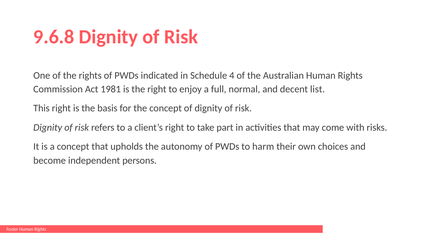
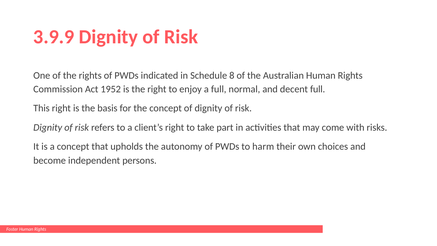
9.6.8: 9.6.8 -> 3.9.9
4: 4 -> 8
1981: 1981 -> 1952
decent list: list -> full
